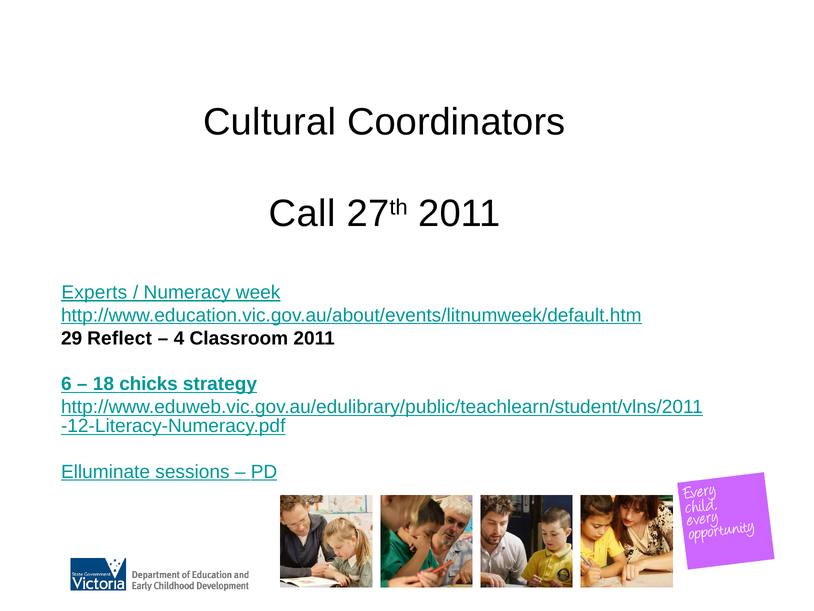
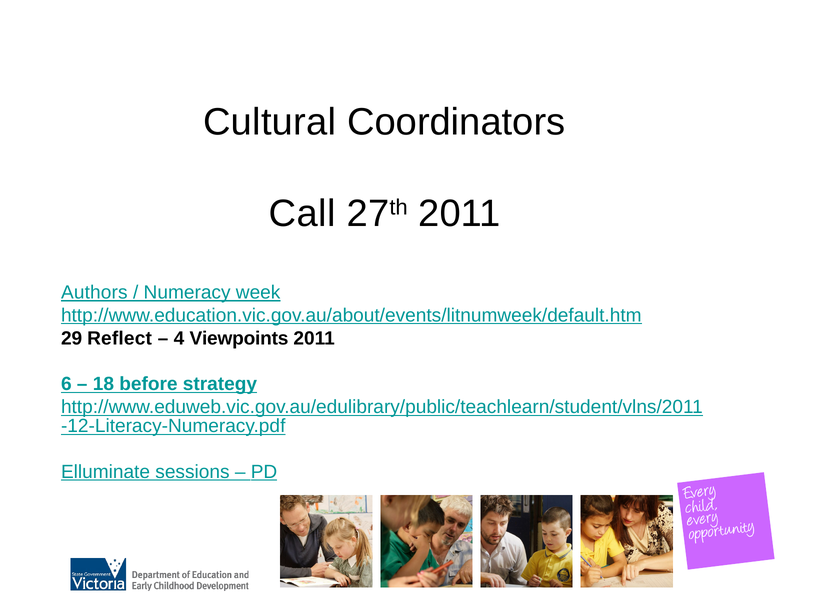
Experts: Experts -> Authors
Classroom: Classroom -> Viewpoints
chicks: chicks -> before
